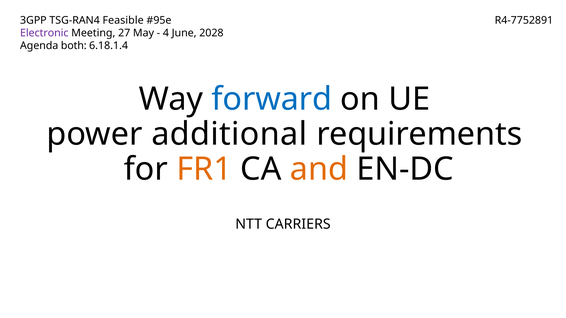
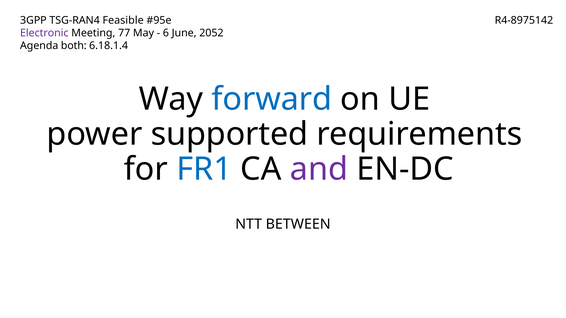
R4-7752891: R4-7752891 -> R4-8975142
27: 27 -> 77
4: 4 -> 6
2028: 2028 -> 2052
additional: additional -> supported
FR1 colour: orange -> blue
and colour: orange -> purple
CARRIERS: CARRIERS -> BETWEEN
